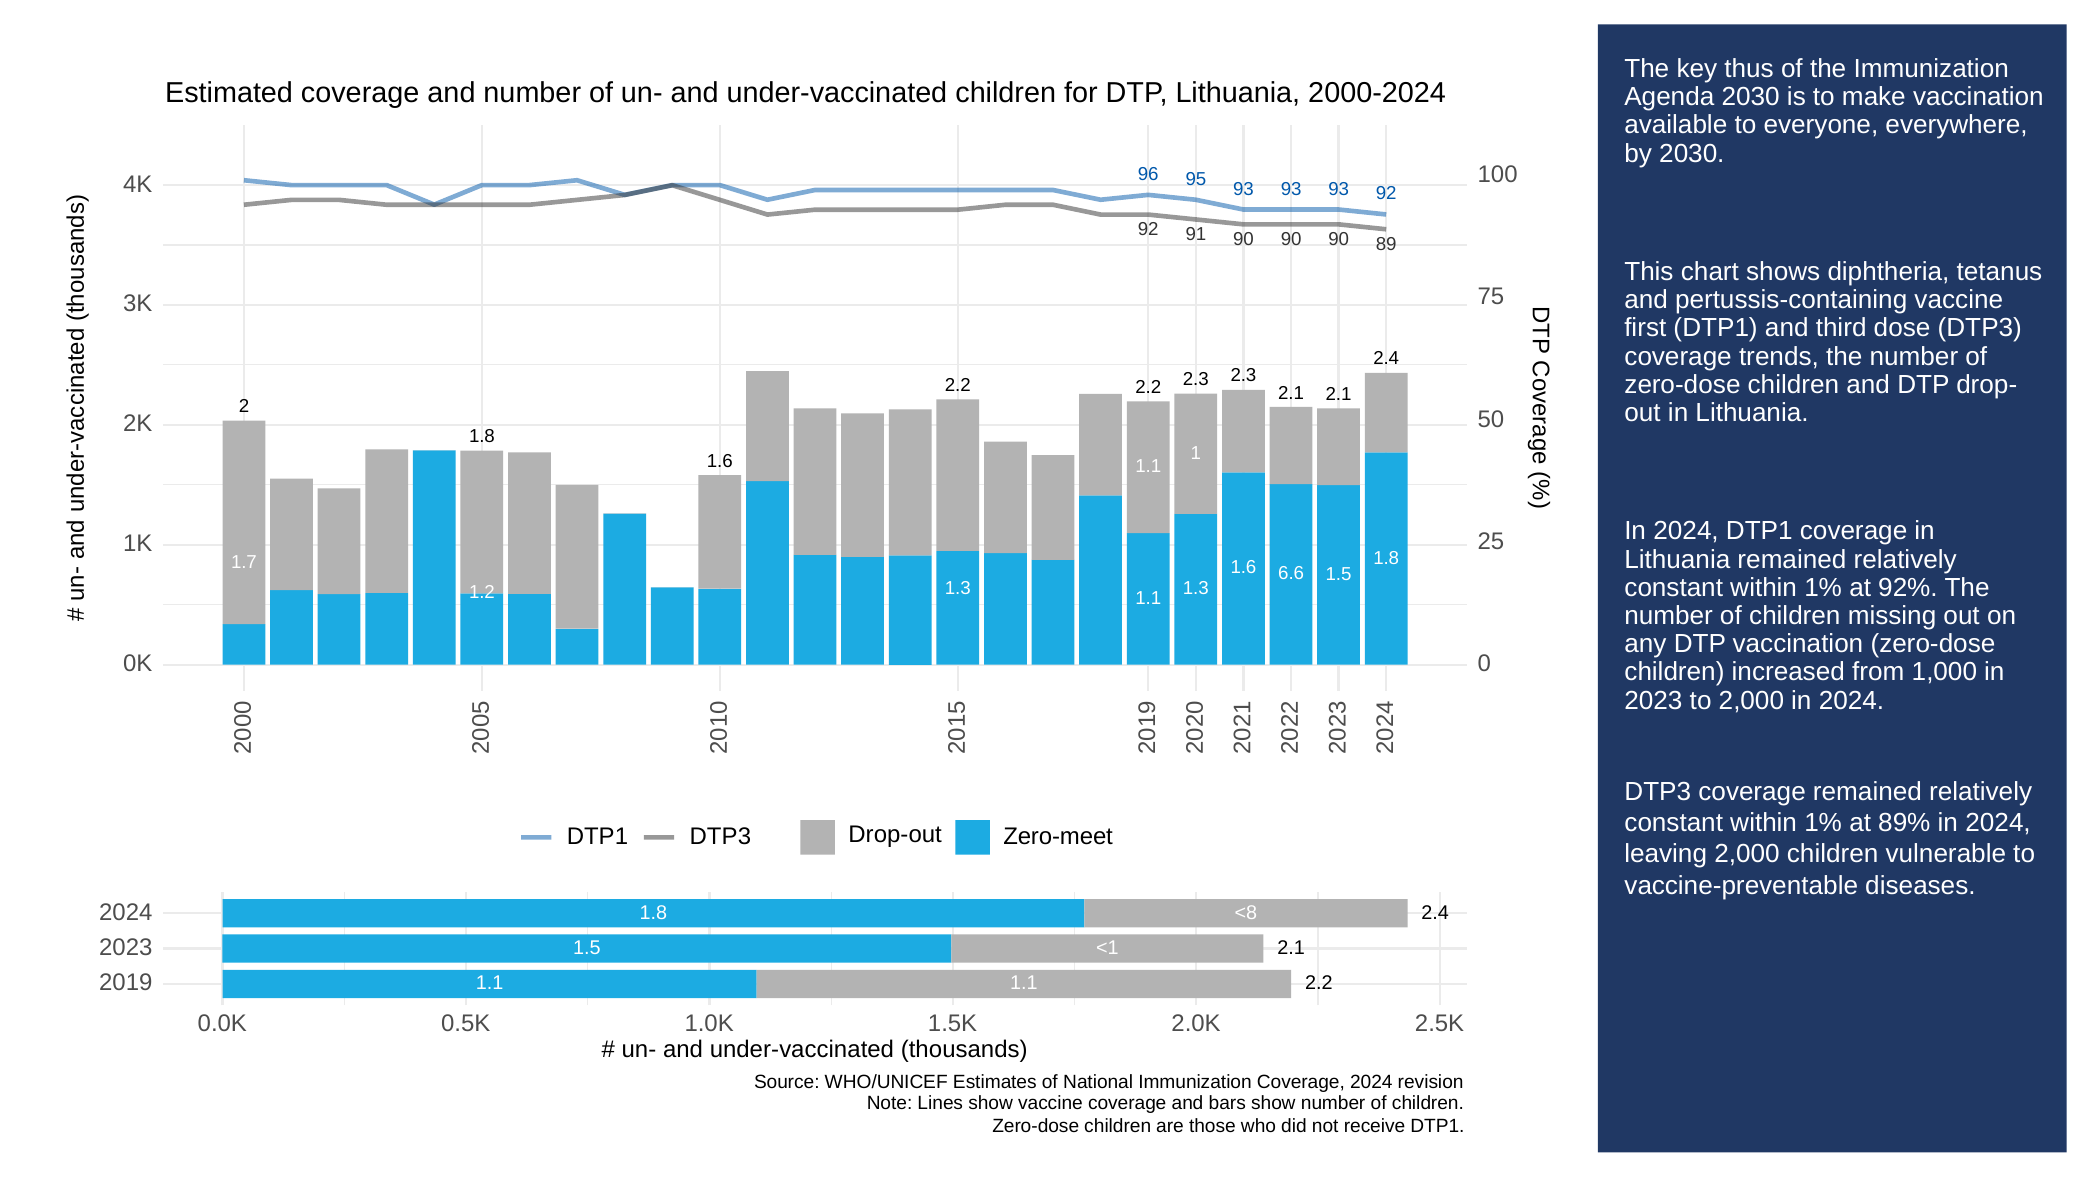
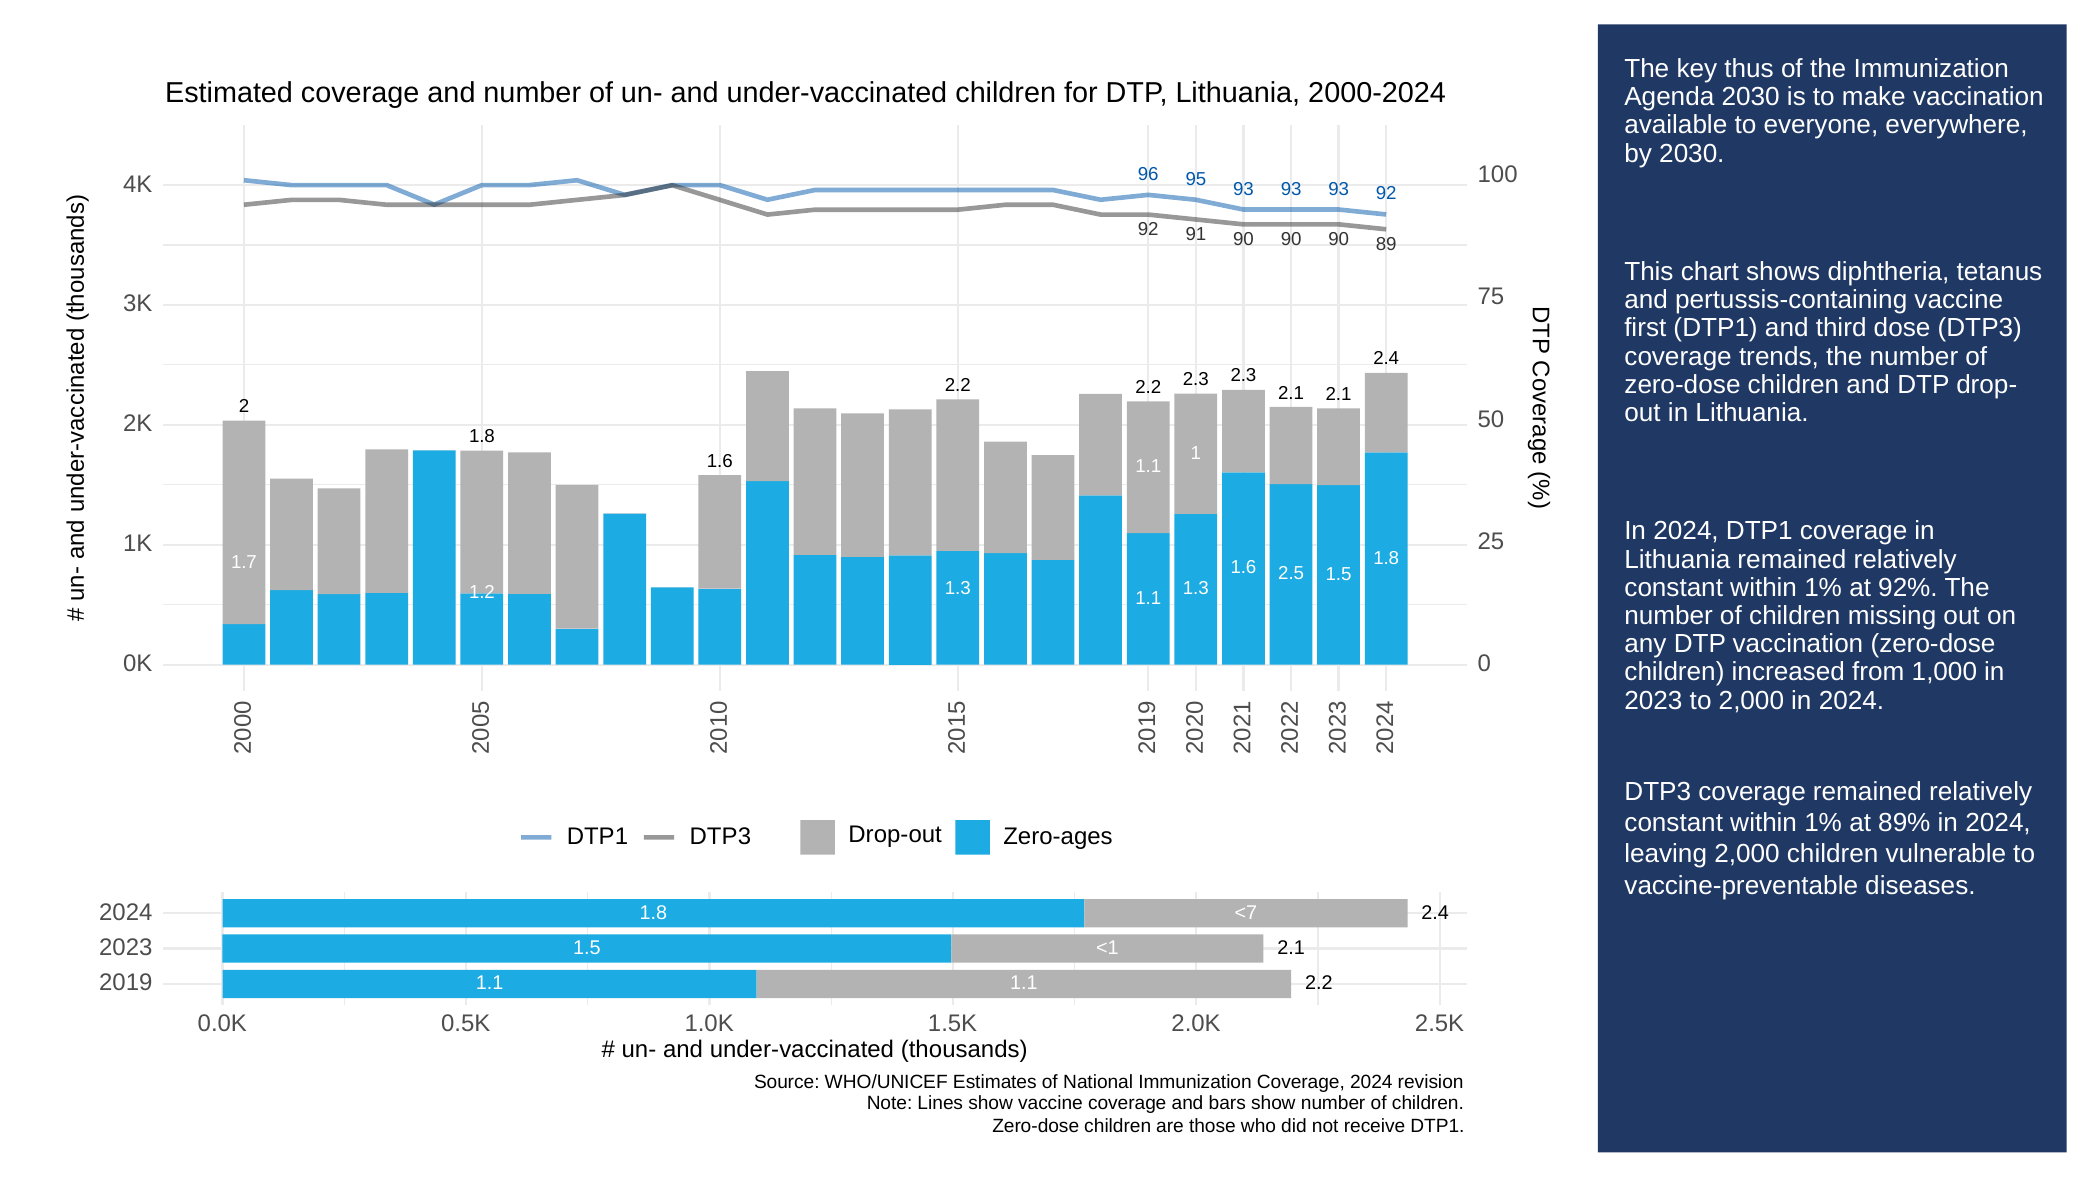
6.6: 6.6 -> 2.5
Zero-meet: Zero-meet -> Zero-ages
<8: <8 -> <7
